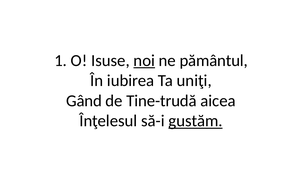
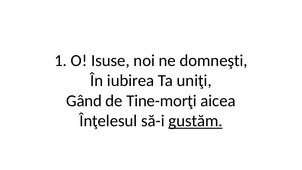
noi underline: present -> none
pământul: pământul -> domneşti
Tine-trudă: Tine-trudă -> Tine-morţi
